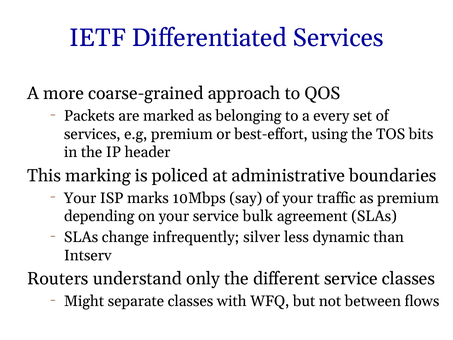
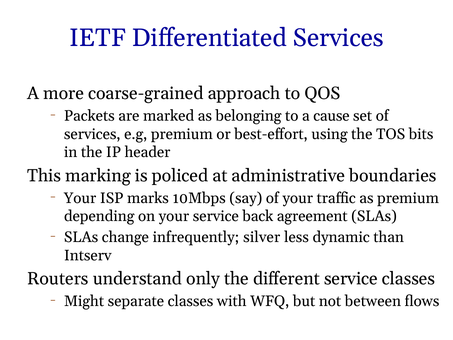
every: every -> cause
bulk: bulk -> back
